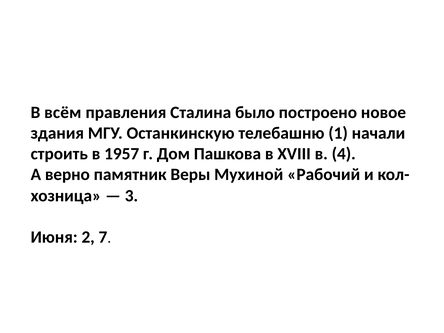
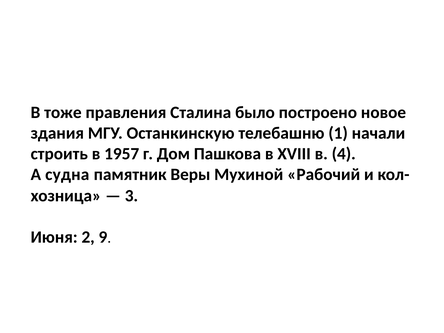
всём: всём -> тоже
верно: верно -> судна
7: 7 -> 9
